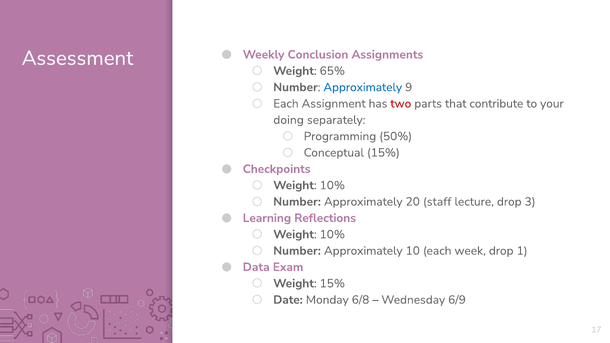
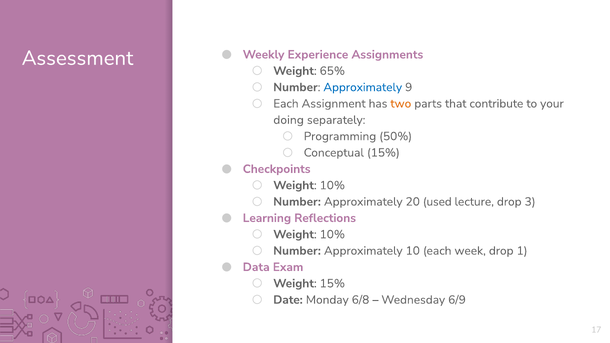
Conclusion: Conclusion -> Experience
two colour: red -> orange
staff: staff -> used
